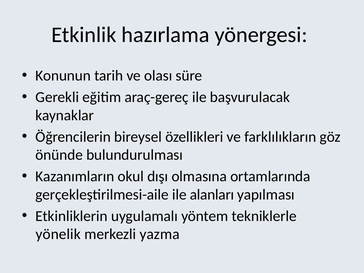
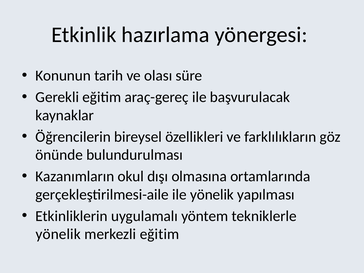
ile alanları: alanları -> yönelik
merkezli yazma: yazma -> eğitim
